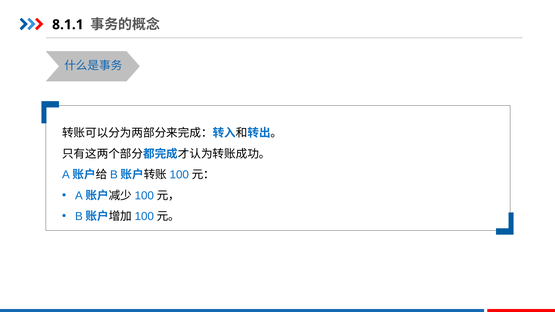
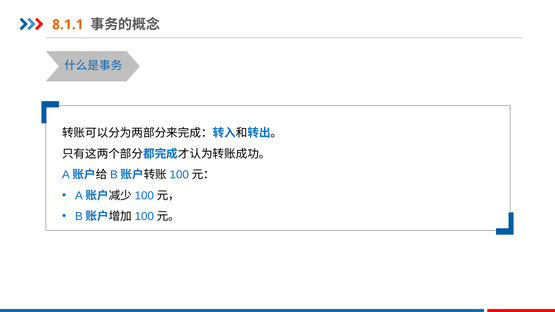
8.1.1 colour: black -> orange
